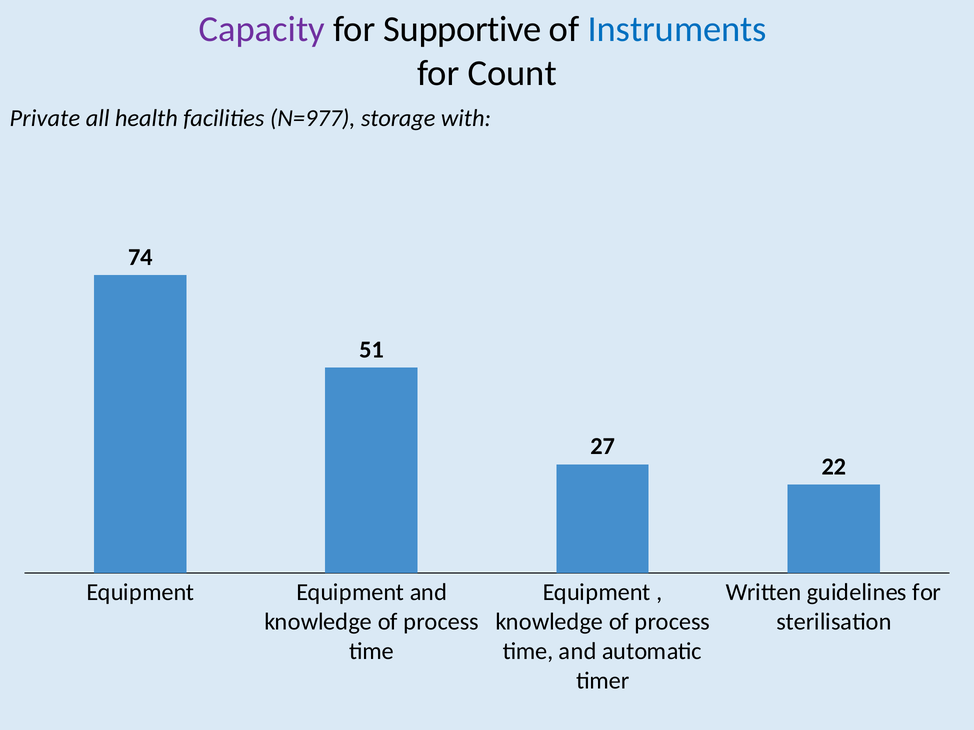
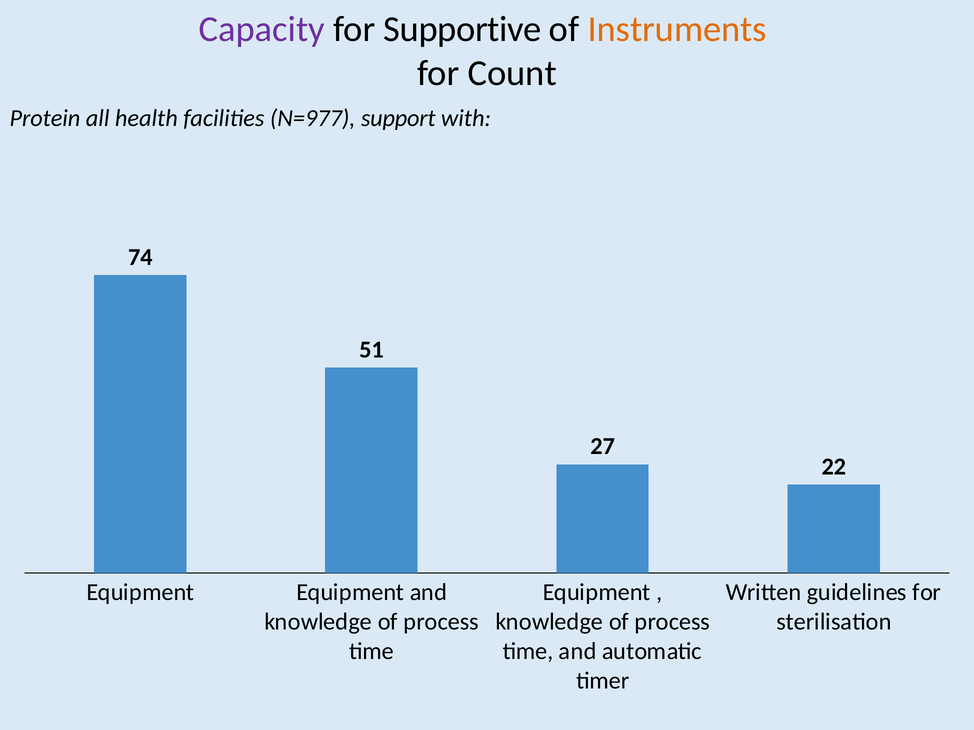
Instruments colour: blue -> orange
Private: Private -> Protein
storage: storage -> support
